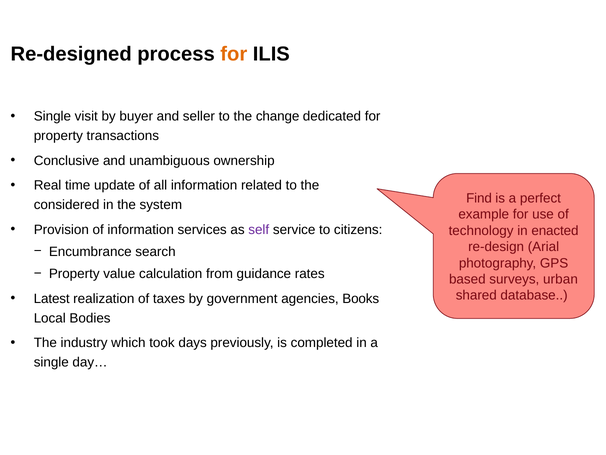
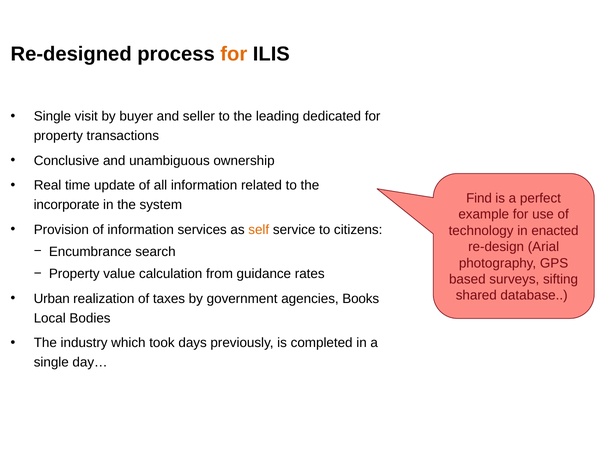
change: change -> leading
considered: considered -> incorporate
self colour: purple -> orange
urban: urban -> sifting
Latest: Latest -> Urban
